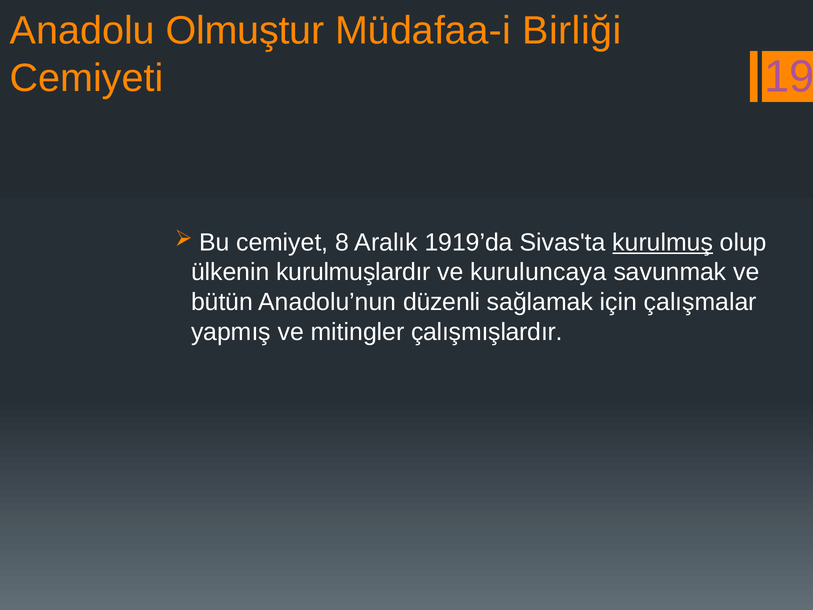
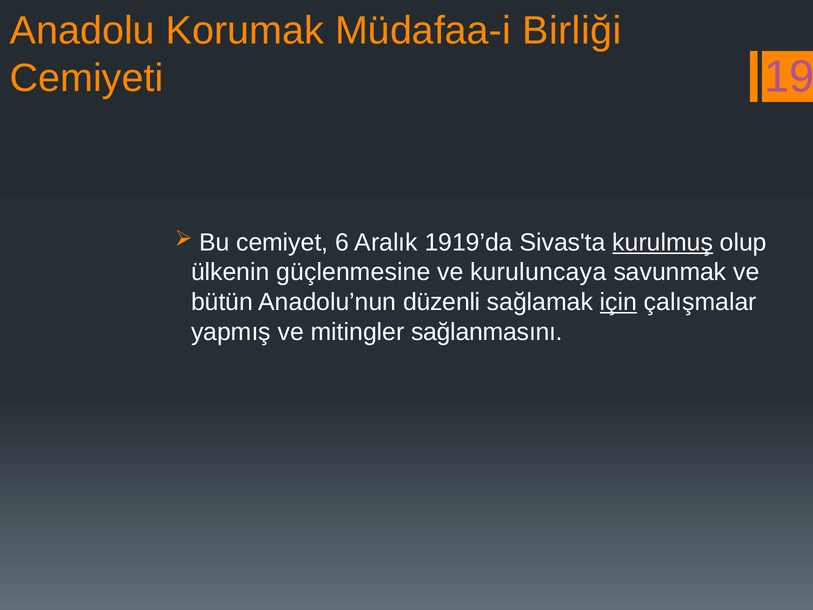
Olmuştur: Olmuştur -> Korumak
8: 8 -> 6
kurulmuşlardır: kurulmuşlardır -> güçlenmesine
için underline: none -> present
çalışmışlardır: çalışmışlardır -> sağlanmasını
